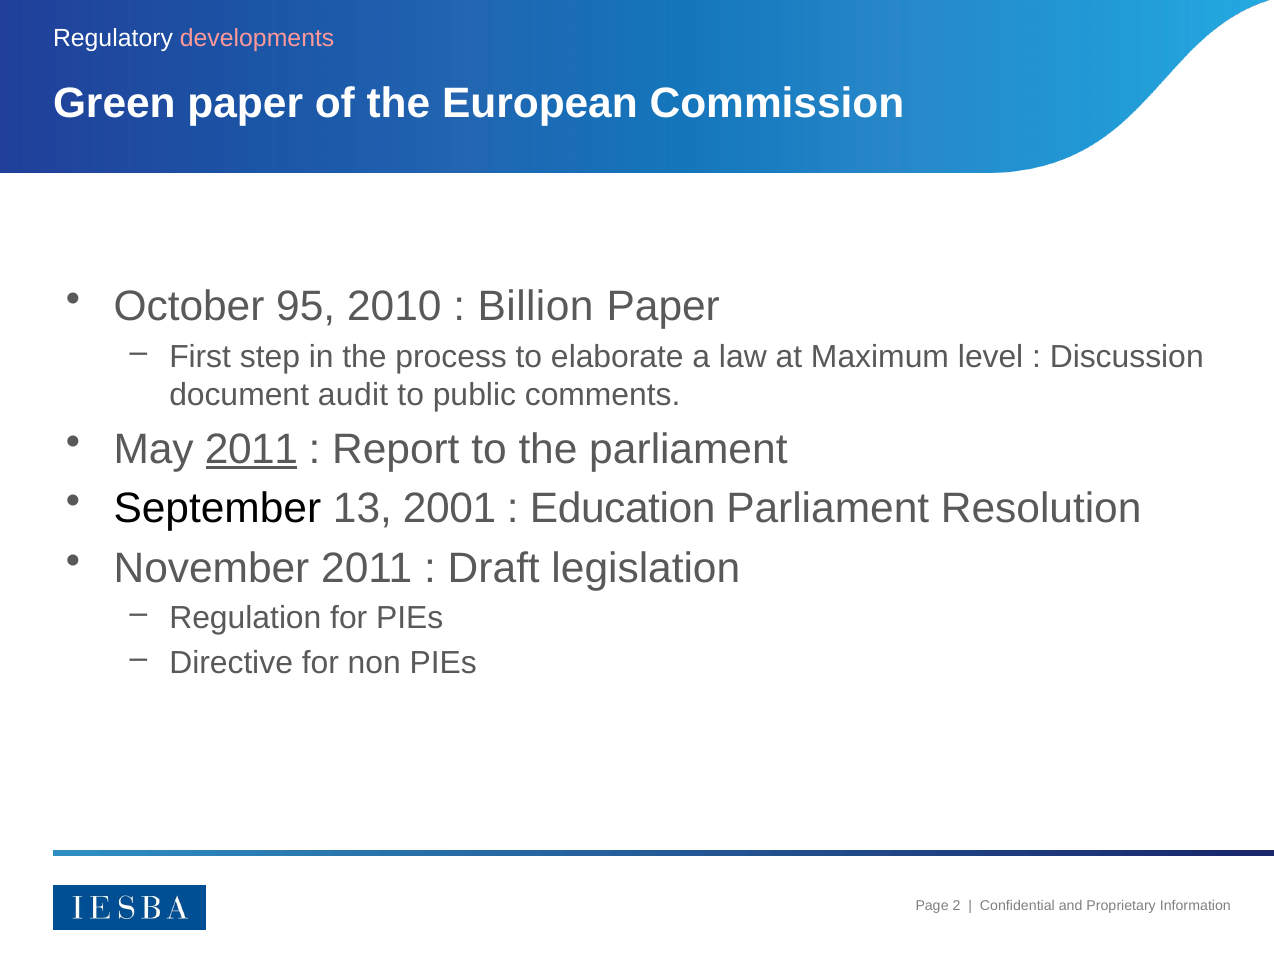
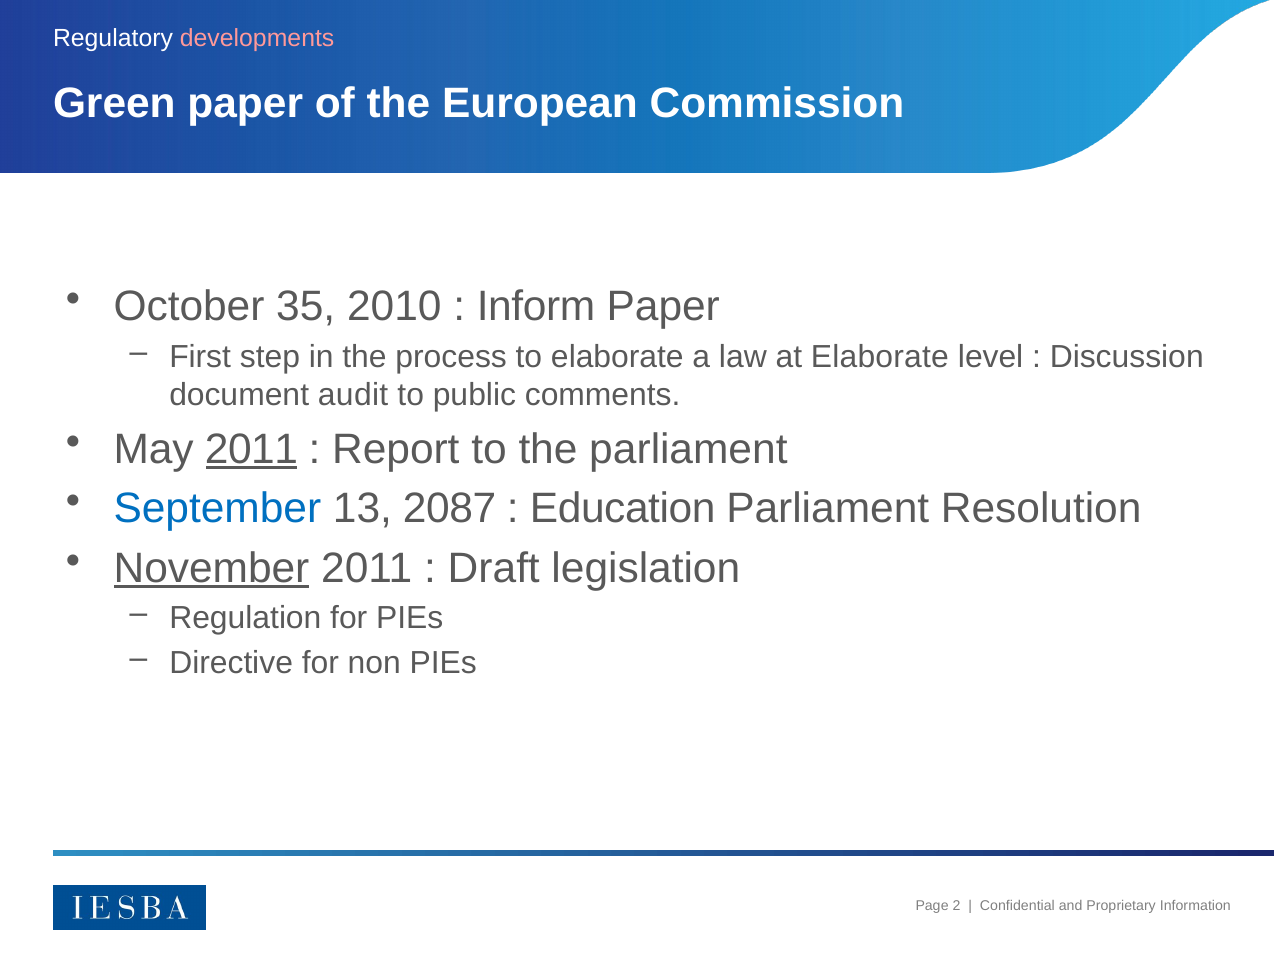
95: 95 -> 35
Billion: Billion -> Inform
at Maximum: Maximum -> Elaborate
September colour: black -> blue
2001: 2001 -> 2087
November underline: none -> present
